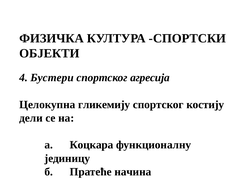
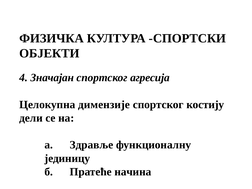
Бустери: Бустери -> Значајан
гликемију: гликемију -> димензије
Коцкара: Коцкара -> Здравље
